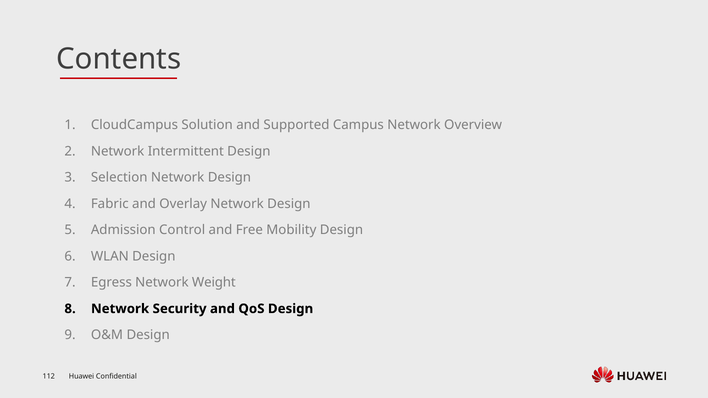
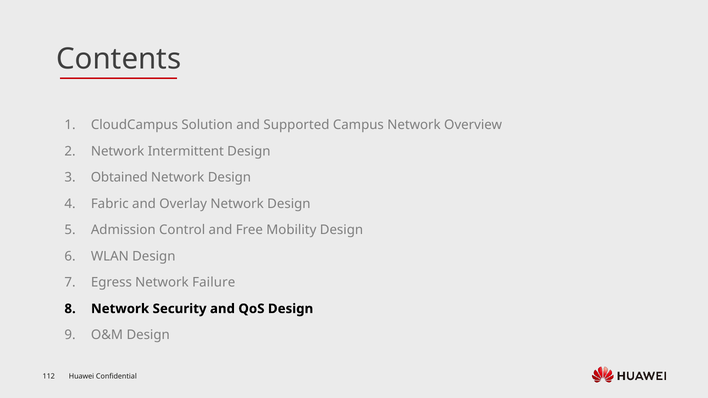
Selection: Selection -> Obtained
Weight: Weight -> Failure
